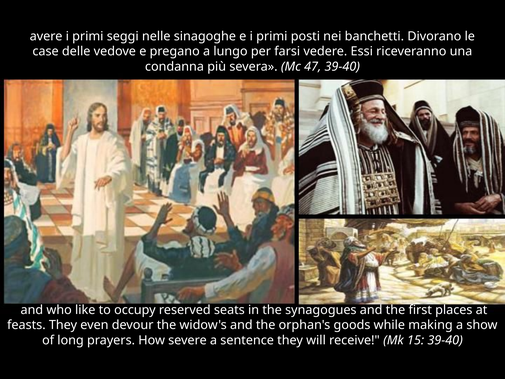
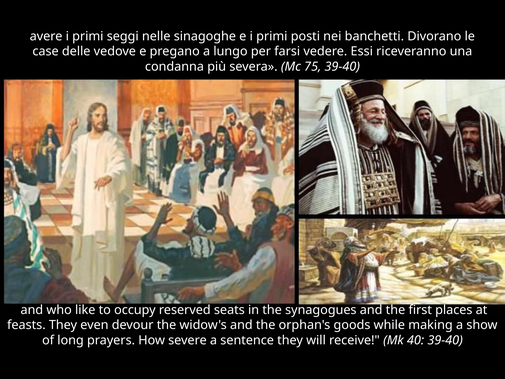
47: 47 -> 75
15: 15 -> 40
